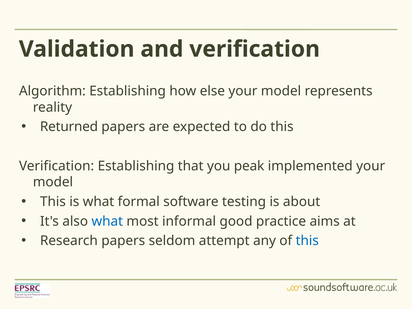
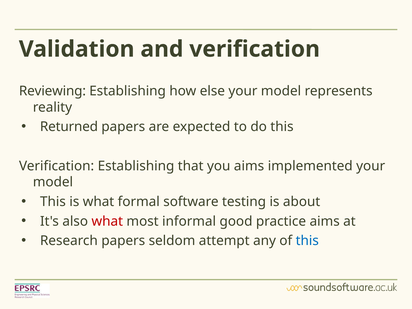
Algorithm: Algorithm -> Reviewing
you peak: peak -> aims
what at (107, 221) colour: blue -> red
